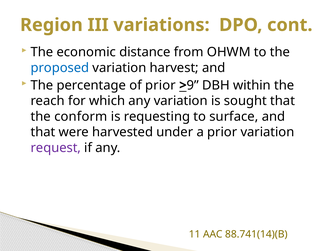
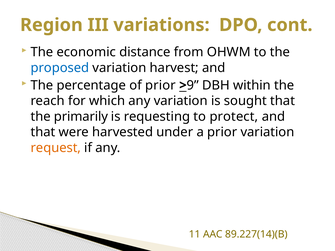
conform: conform -> primarily
surface: surface -> protect
request colour: purple -> orange
88.741(14)(B: 88.741(14)(B -> 89.227(14)(B
